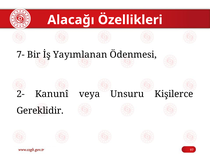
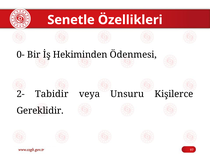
Alacağı: Alacağı -> Senetle
7-: 7- -> 0-
Yayımlanan: Yayımlanan -> Hekiminden
Kanunî: Kanunî -> Tabidir
